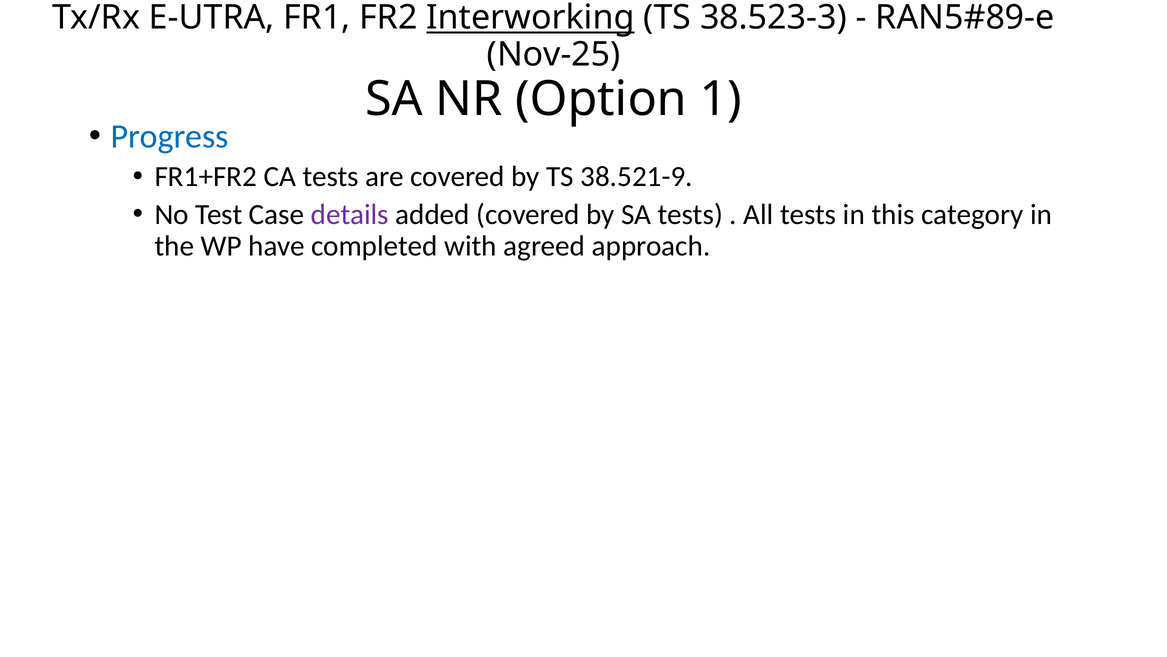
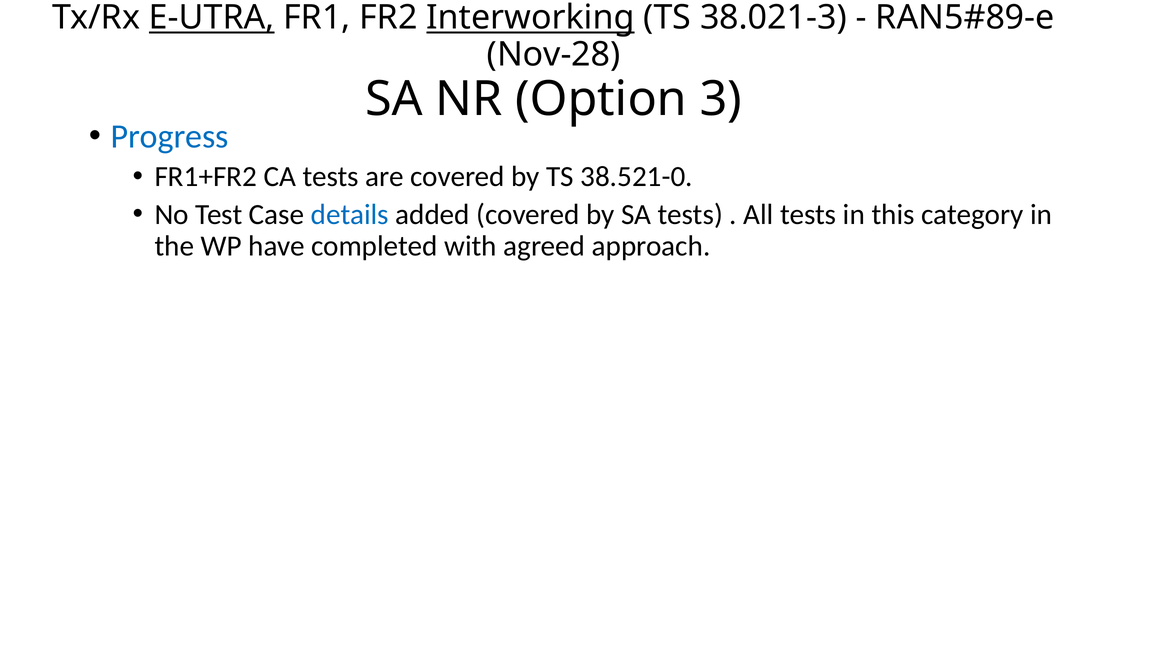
E-UTRA underline: none -> present
38.523-3: 38.523-3 -> 38.021-3
Nov-25: Nov-25 -> Nov-28
1: 1 -> 3
38.521-9: 38.521-9 -> 38.521-0
details colour: purple -> blue
